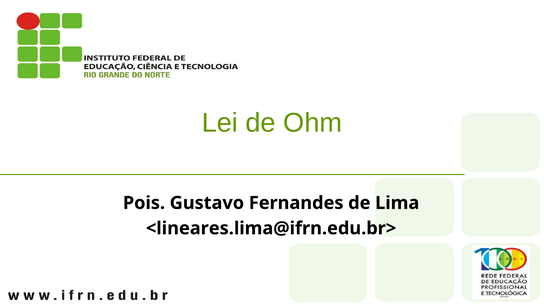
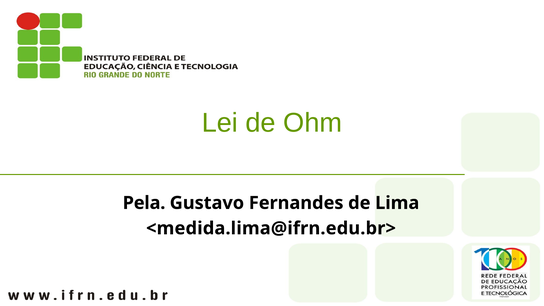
Pois: Pois -> Pela
<lineares.lima@ifrn.edu.br>: <lineares.lima@ifrn.edu.br> -> <medida.lima@ifrn.edu.br>
